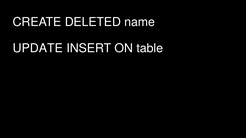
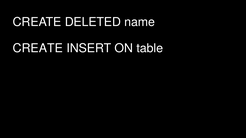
UPDATE at (38, 48): UPDATE -> CREATE
